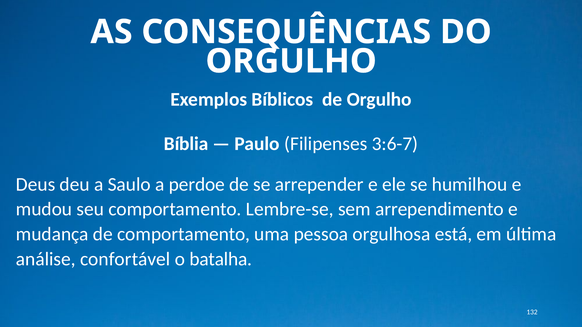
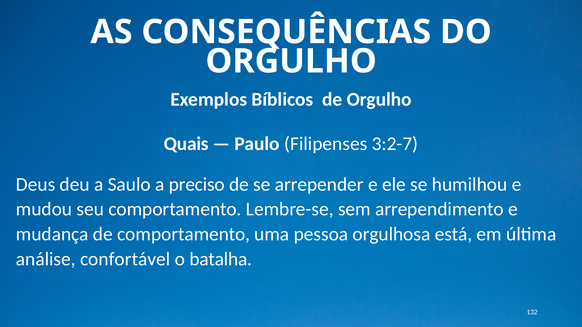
Bíblia: Bíblia -> Quais
3:6-7: 3:6-7 -> 3:2-7
perdoe: perdoe -> preciso
